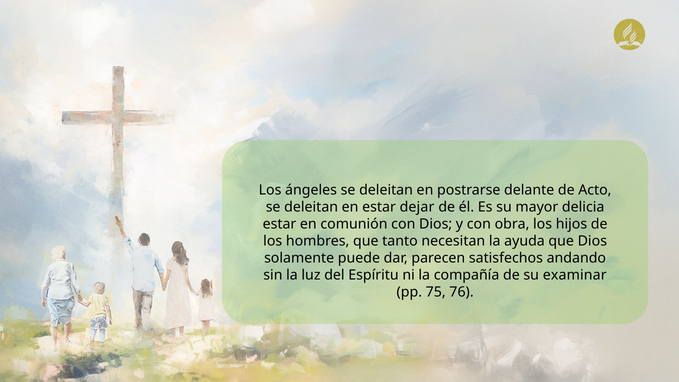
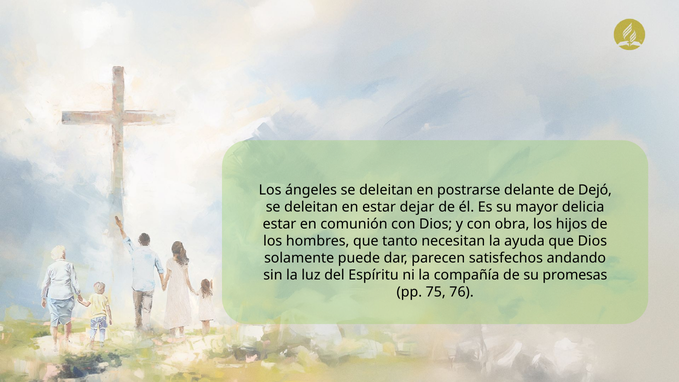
Acto: Acto -> Dejó
examinar: examinar -> promesas
